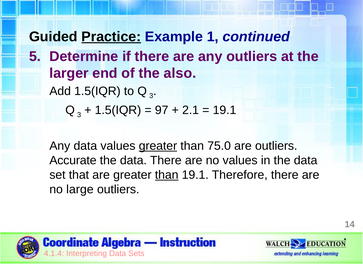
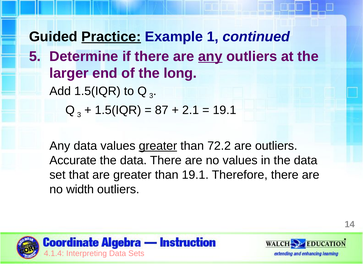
any at (210, 56) underline: none -> present
also: also -> long
97: 97 -> 87
75.0: 75.0 -> 72.2
than at (167, 175) underline: present -> none
large: large -> width
